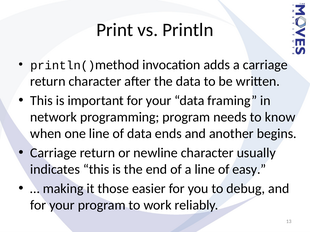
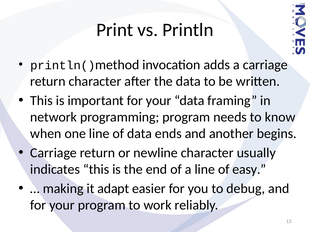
those: those -> adapt
